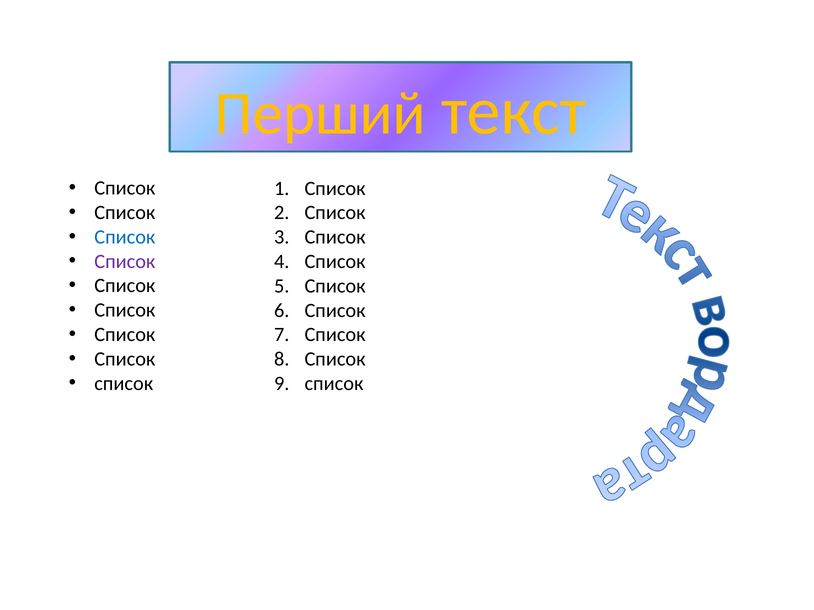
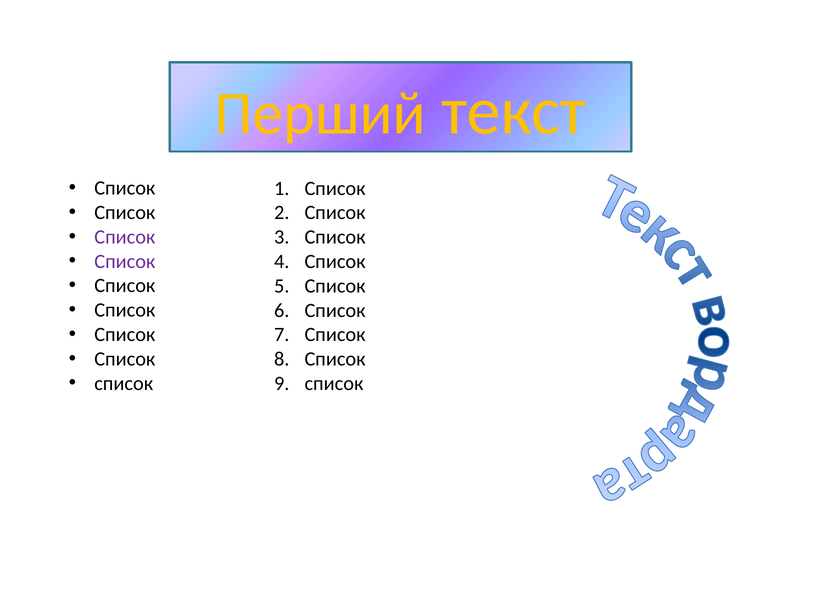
Список at (125, 237) colour: blue -> purple
